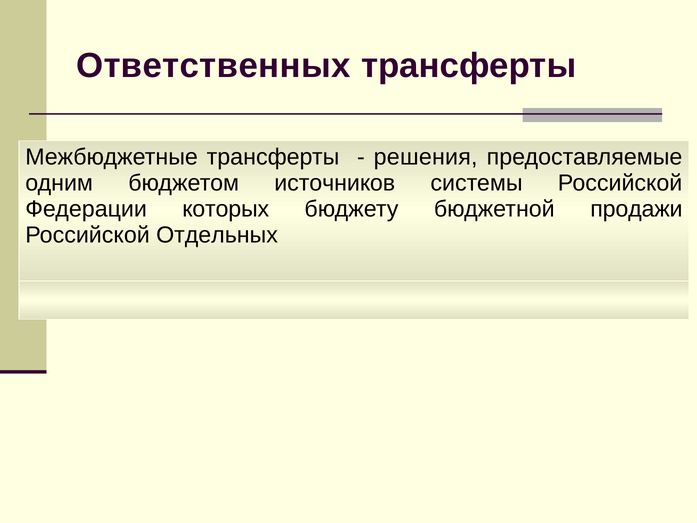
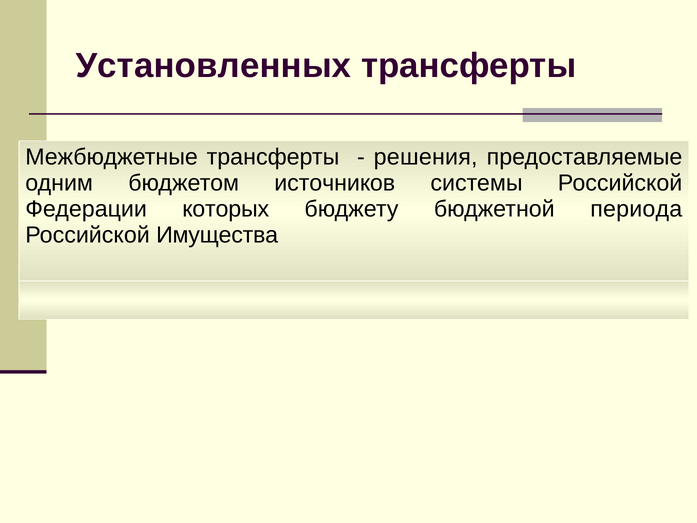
Ответственных: Ответственных -> Установленных
продажи: продажи -> периода
Отдельных: Отдельных -> Имущества
